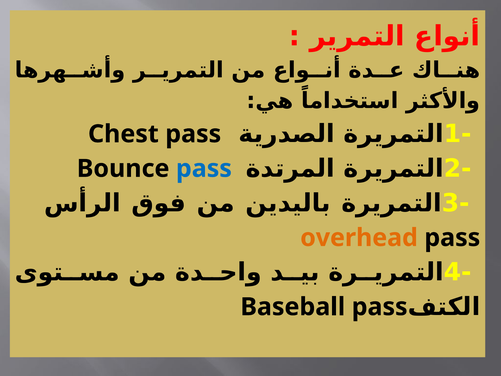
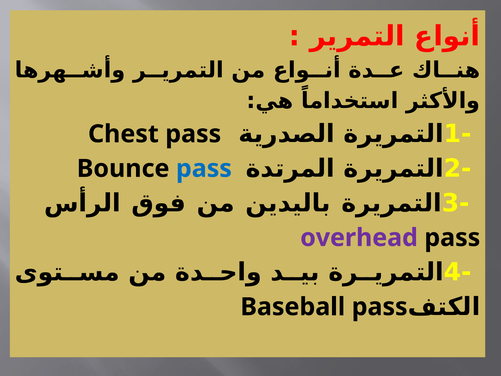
overhead colour: orange -> purple
